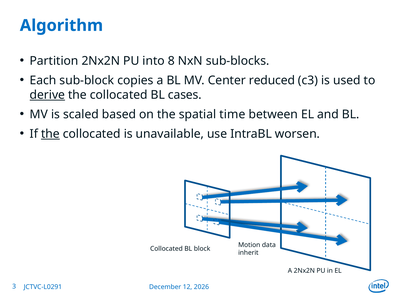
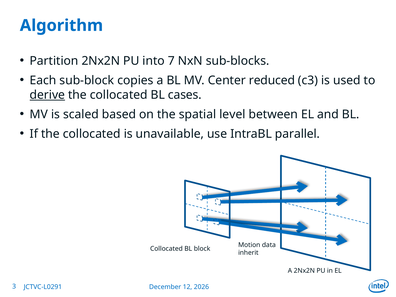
8: 8 -> 7
time: time -> level
the at (50, 134) underline: present -> none
worsen: worsen -> parallel
